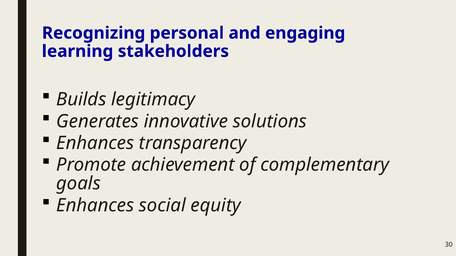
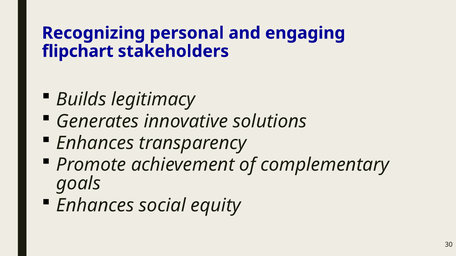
learning: learning -> flipchart
